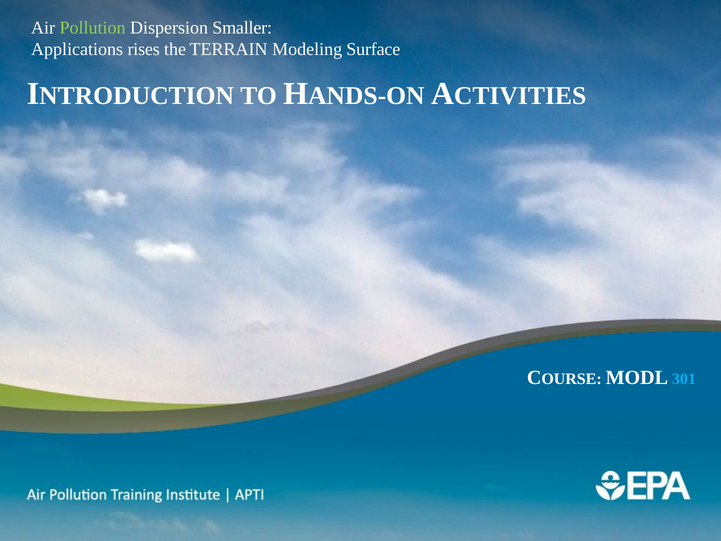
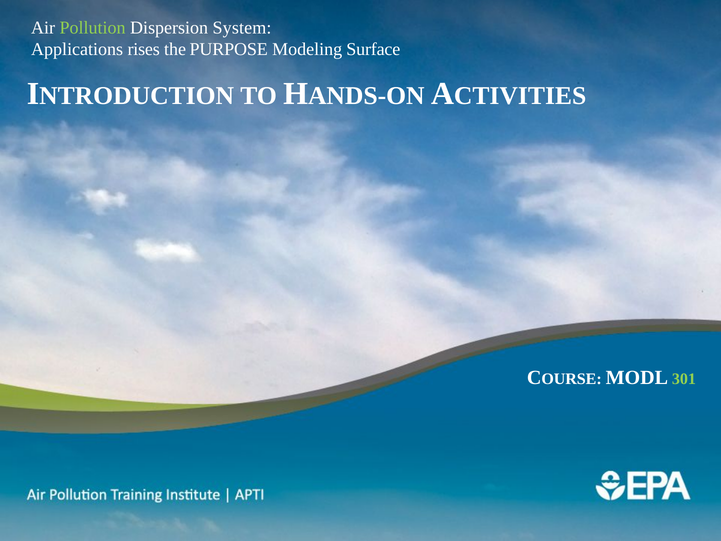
Smaller: Smaller -> System
TERRAIN: TERRAIN -> PURPOSE
301 colour: light blue -> light green
